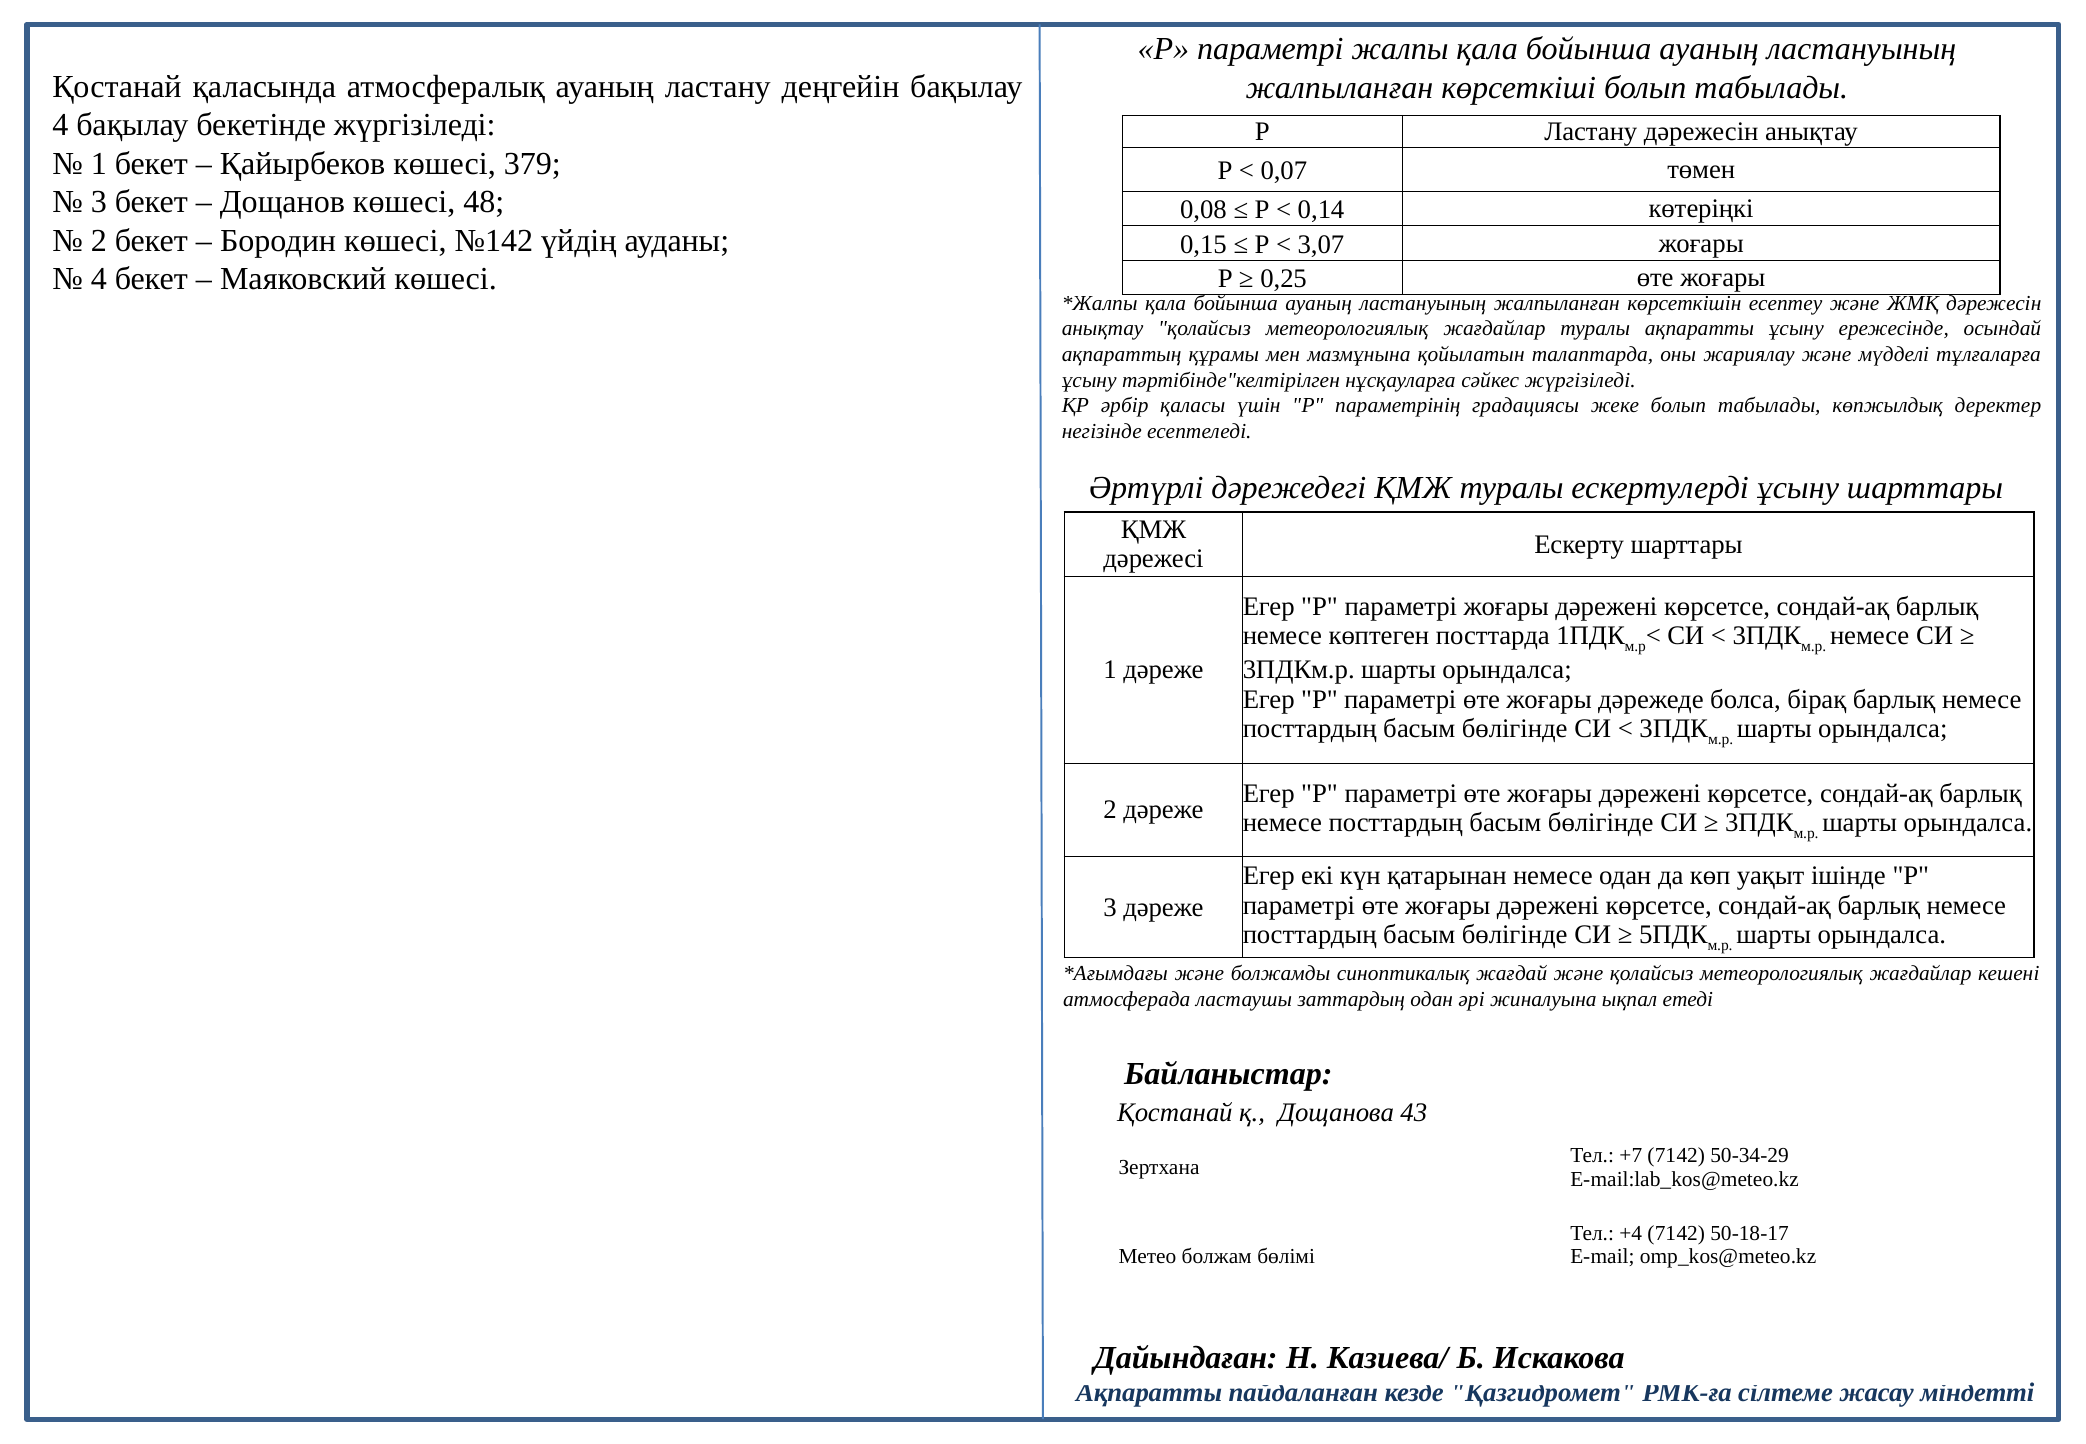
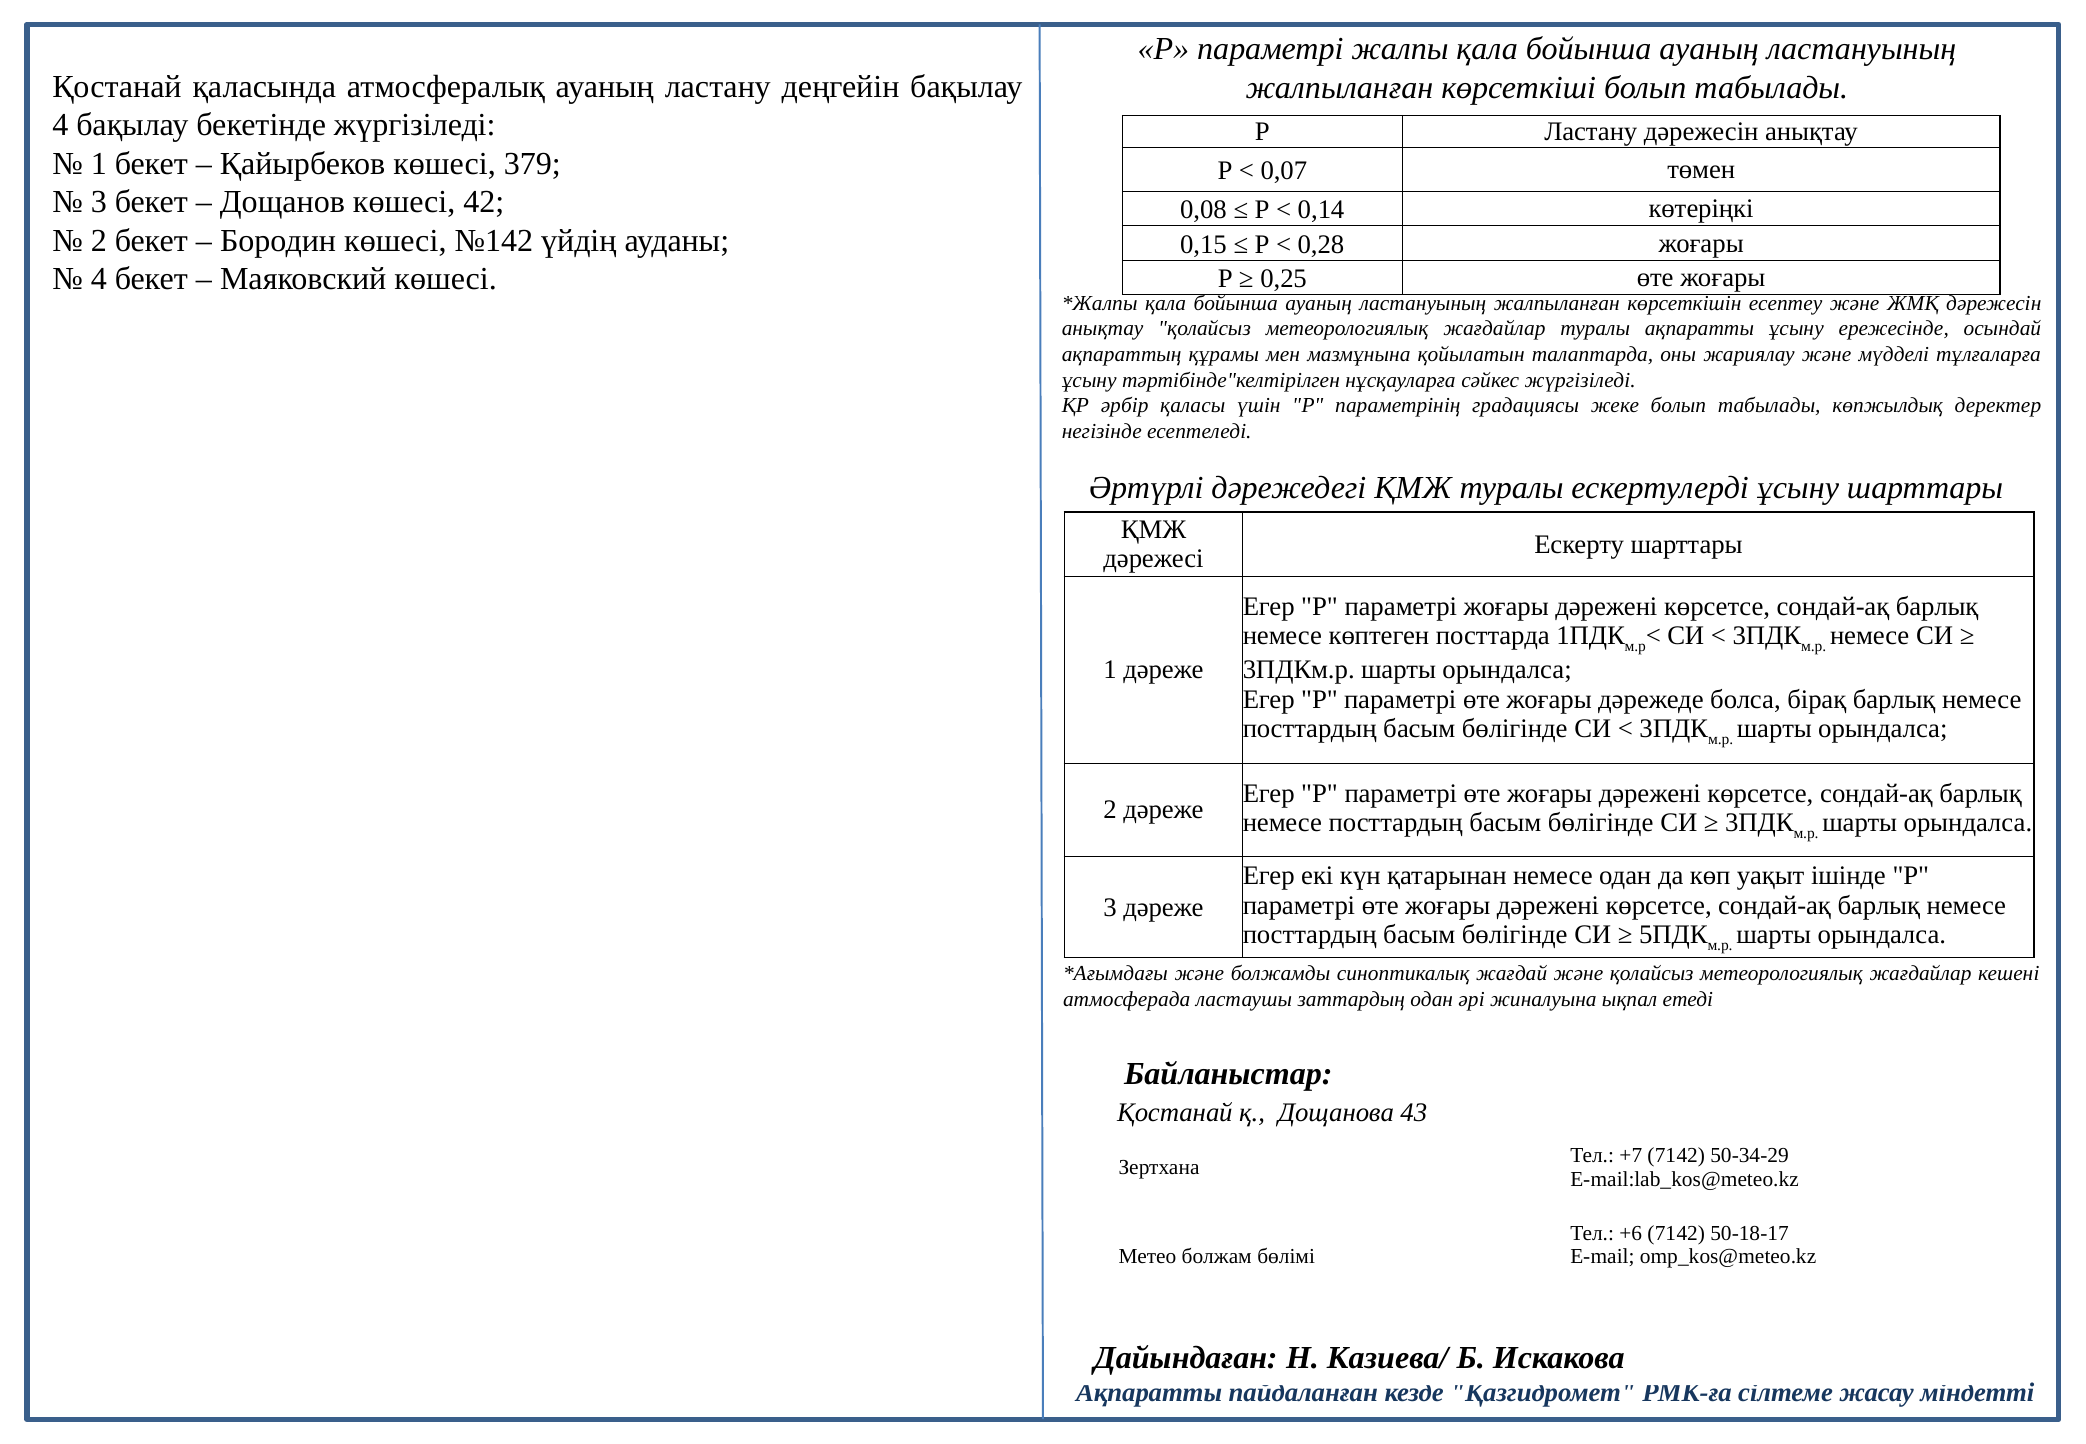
48: 48 -> 42
3,07: 3,07 -> 0,28
+4: +4 -> +6
